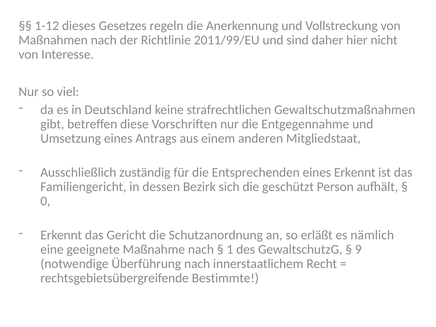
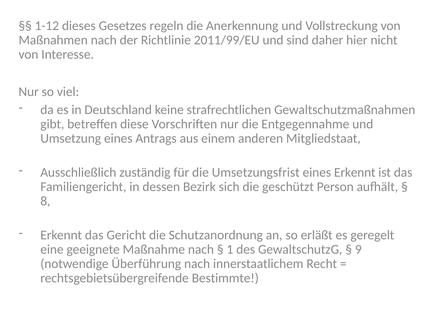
Entsprechenden: Entsprechenden -> Umsetzungsfrist
0: 0 -> 8
nämlich: nämlich -> geregelt
